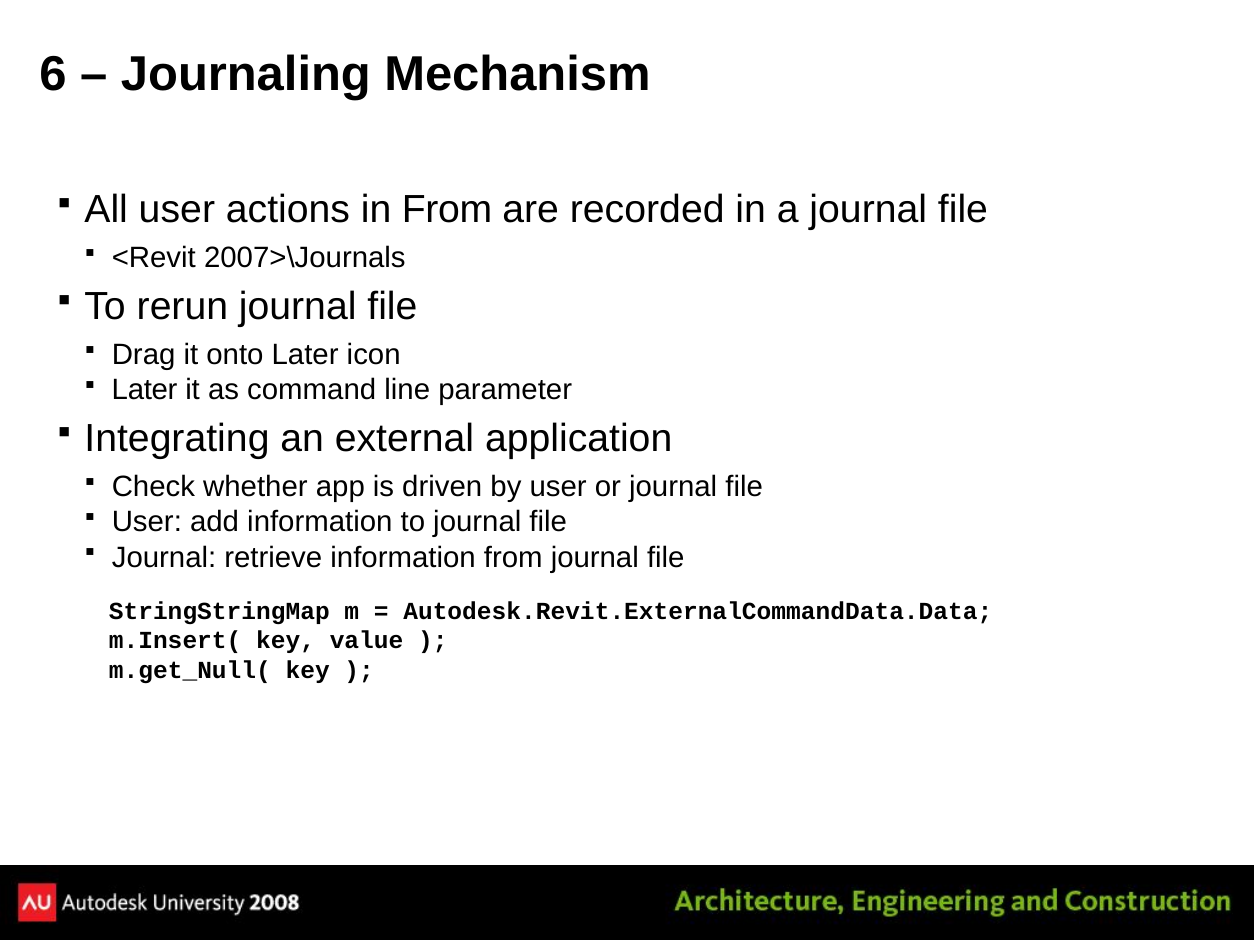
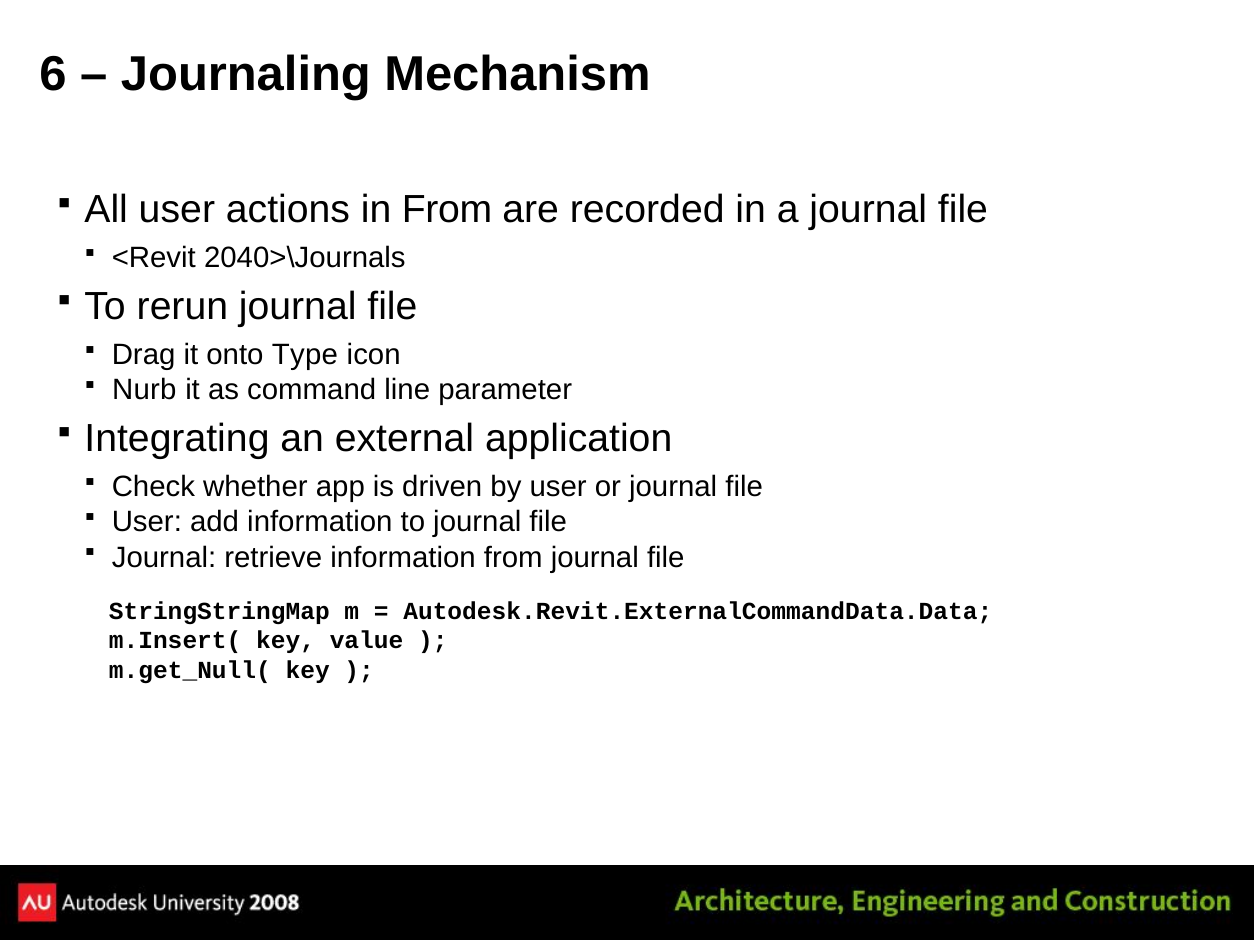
2007>\Journals: 2007>\Journals -> 2040>\Journals
onto Later: Later -> Type
Later at (145, 390): Later -> Nurb
